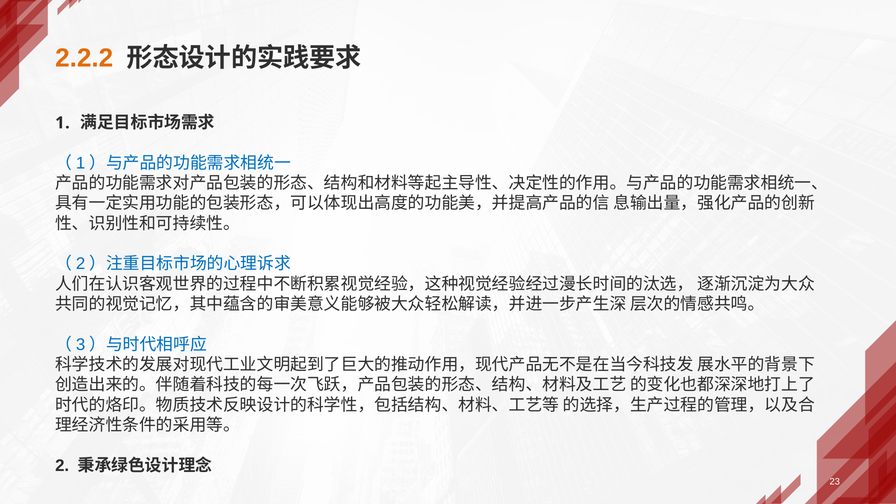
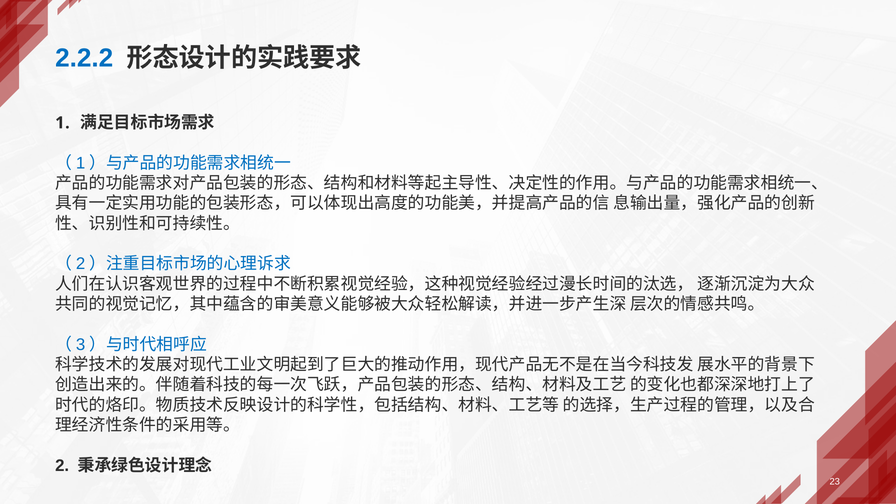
2.2.2 colour: orange -> blue
